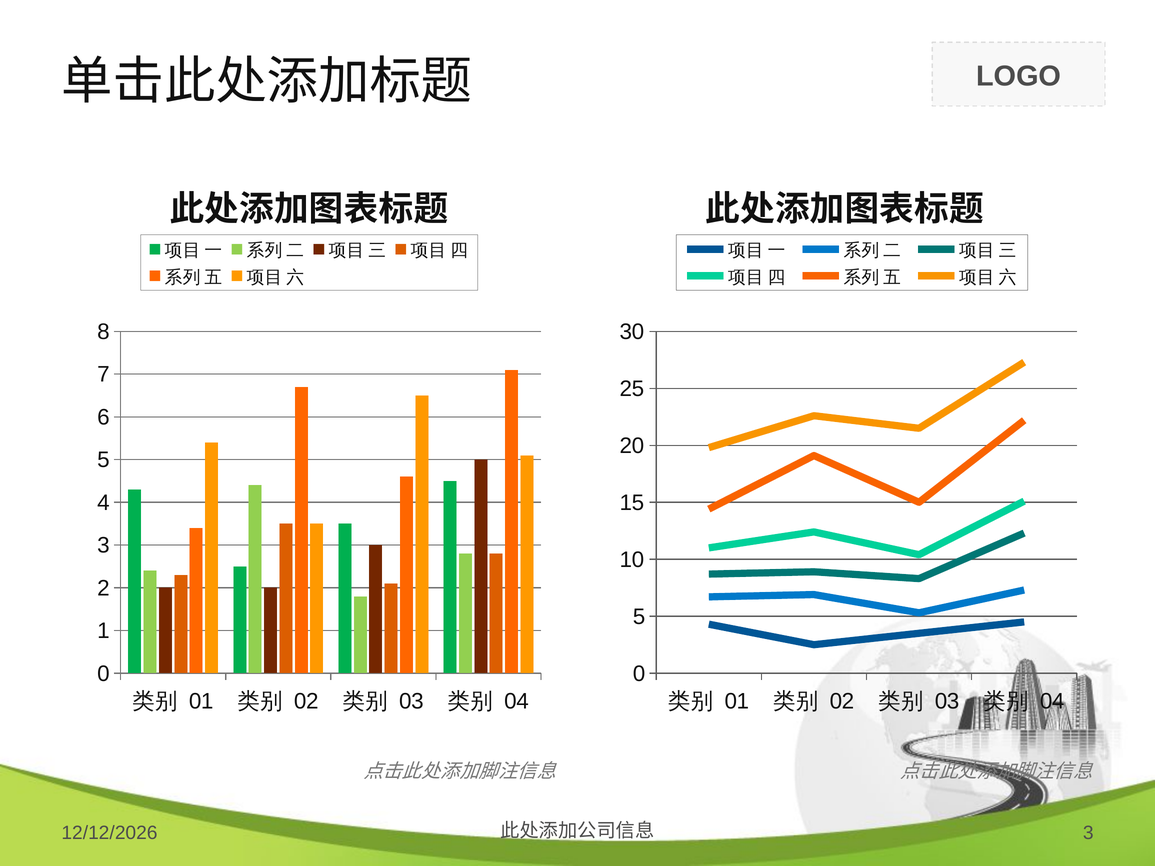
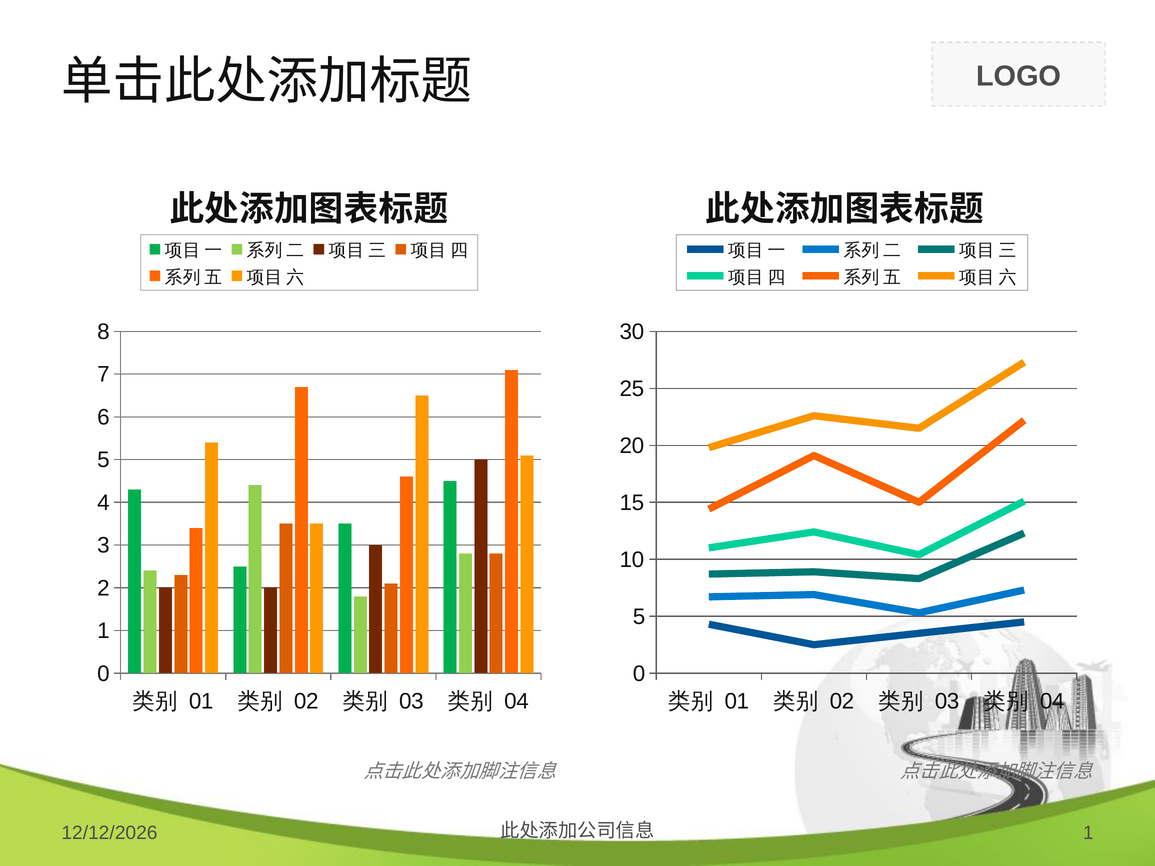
3 at (1088, 833): 3 -> 1
